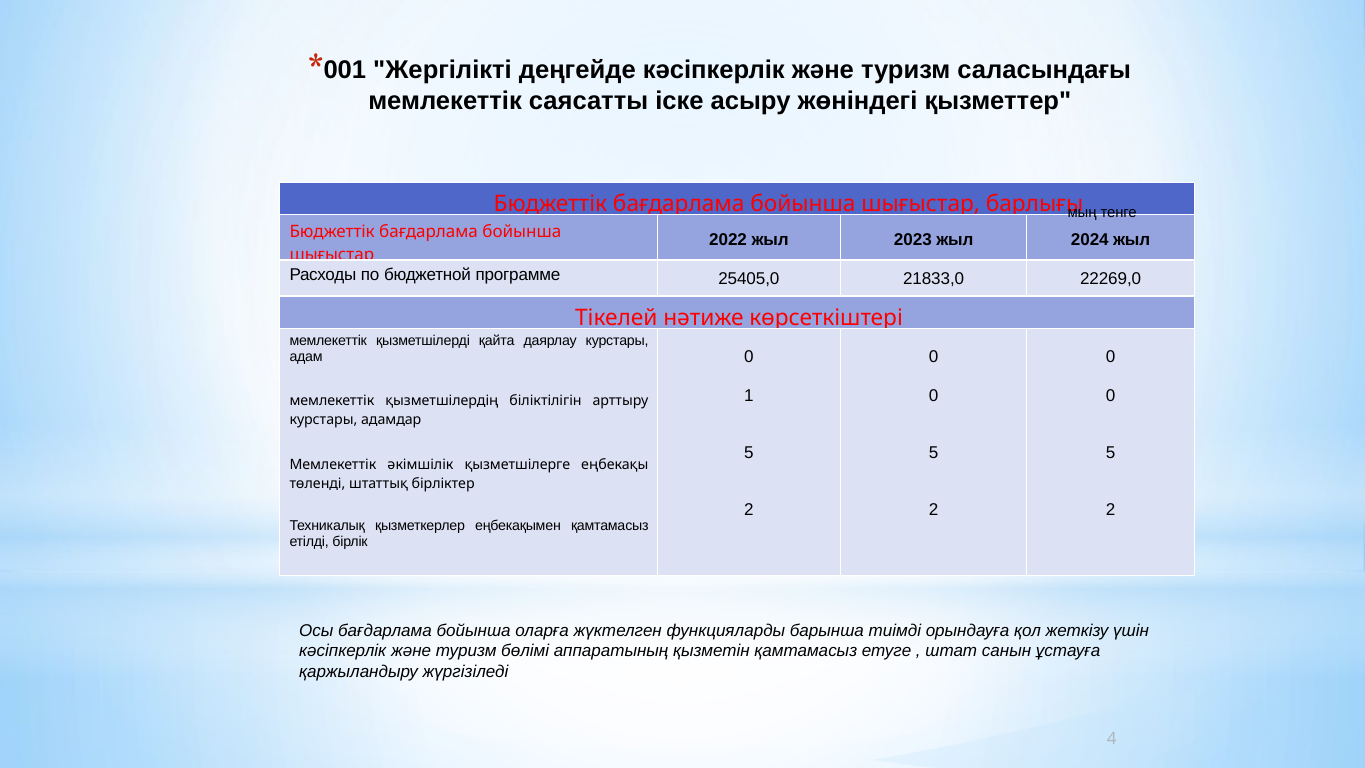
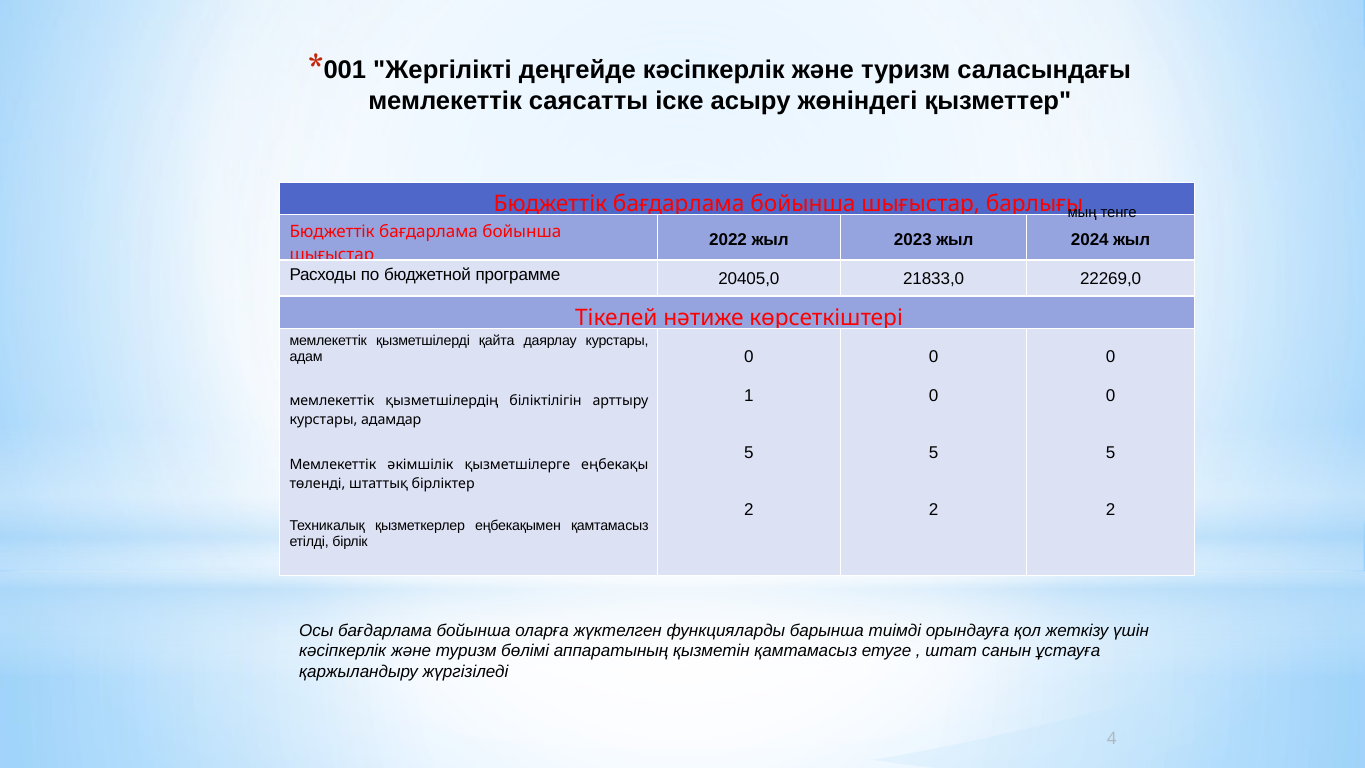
25405,0: 25405,0 -> 20405,0
